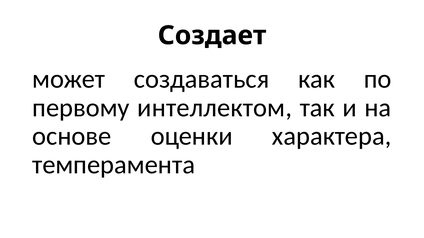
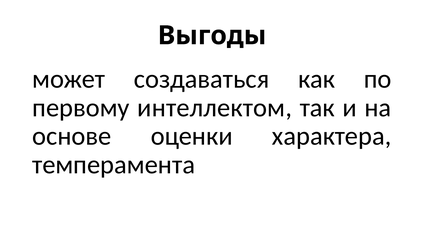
Создает: Создает -> Выгоды
